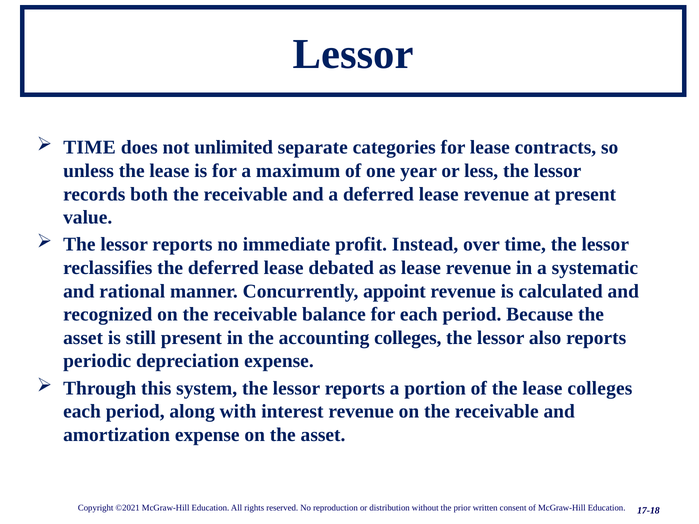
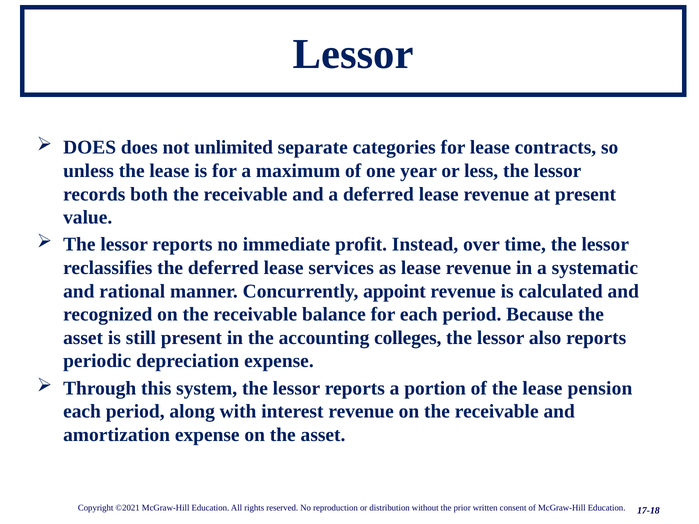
TIME at (90, 148): TIME -> DOES
debated: debated -> services
lease colleges: colleges -> pension
